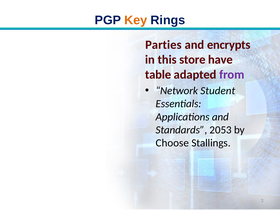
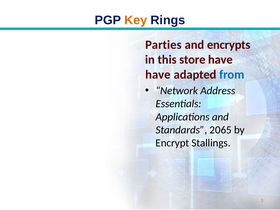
table at (158, 75): table -> have
from colour: purple -> blue
Student: Student -> Address
2053: 2053 -> 2065
Choose: Choose -> Encrypt
